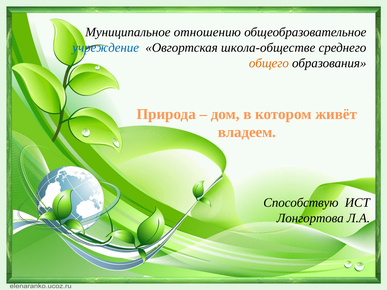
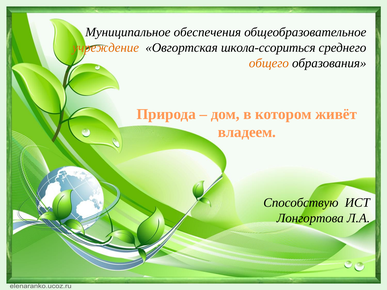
отношению: отношению -> обеспечения
учреждение colour: blue -> orange
школа-обществе: школа-обществе -> школа-ссориться
